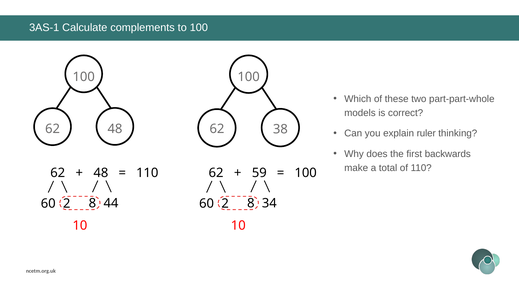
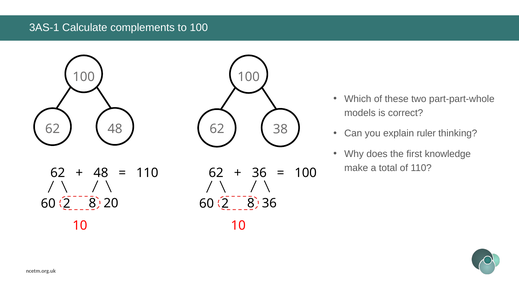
backwards: backwards -> knowledge
59 at (259, 173): 59 -> 36
44: 44 -> 20
8 34: 34 -> 36
